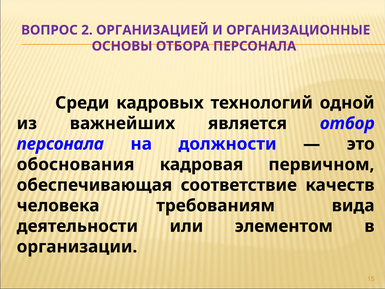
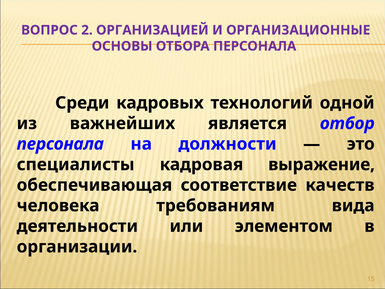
обоснования: обоснования -> специалисты
первичном: первичном -> выражение
